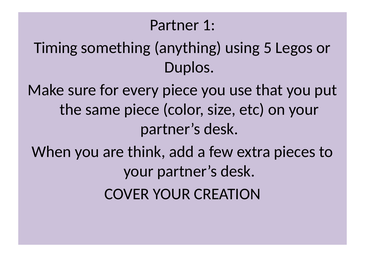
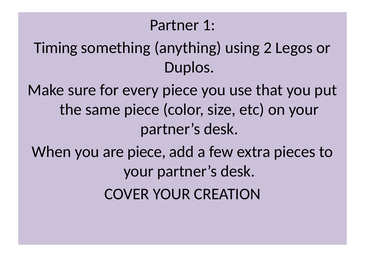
5: 5 -> 2
are think: think -> piece
